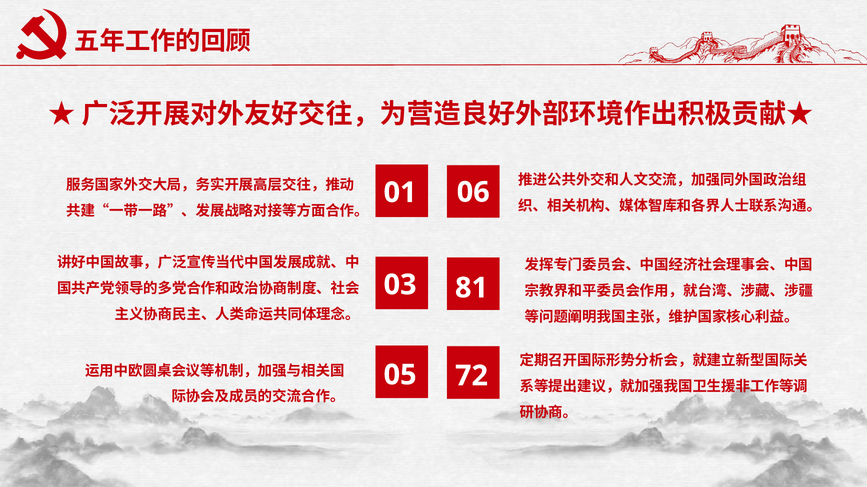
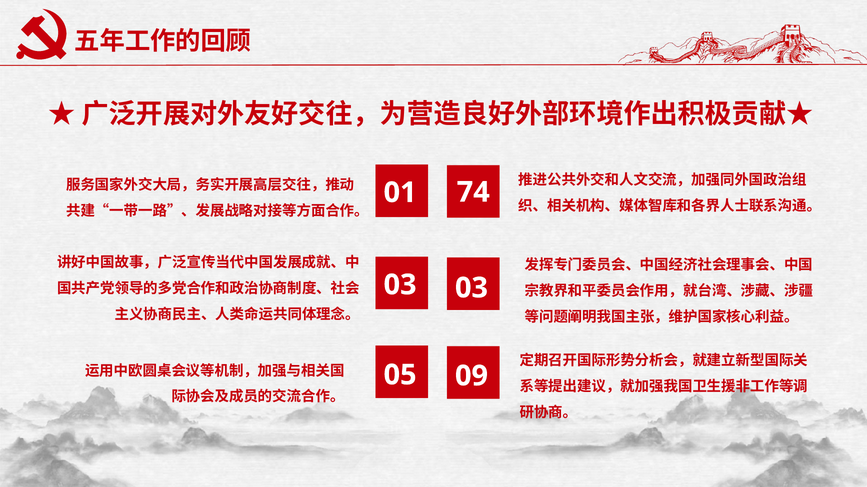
06: 06 -> 74
03 81: 81 -> 03
72: 72 -> 09
